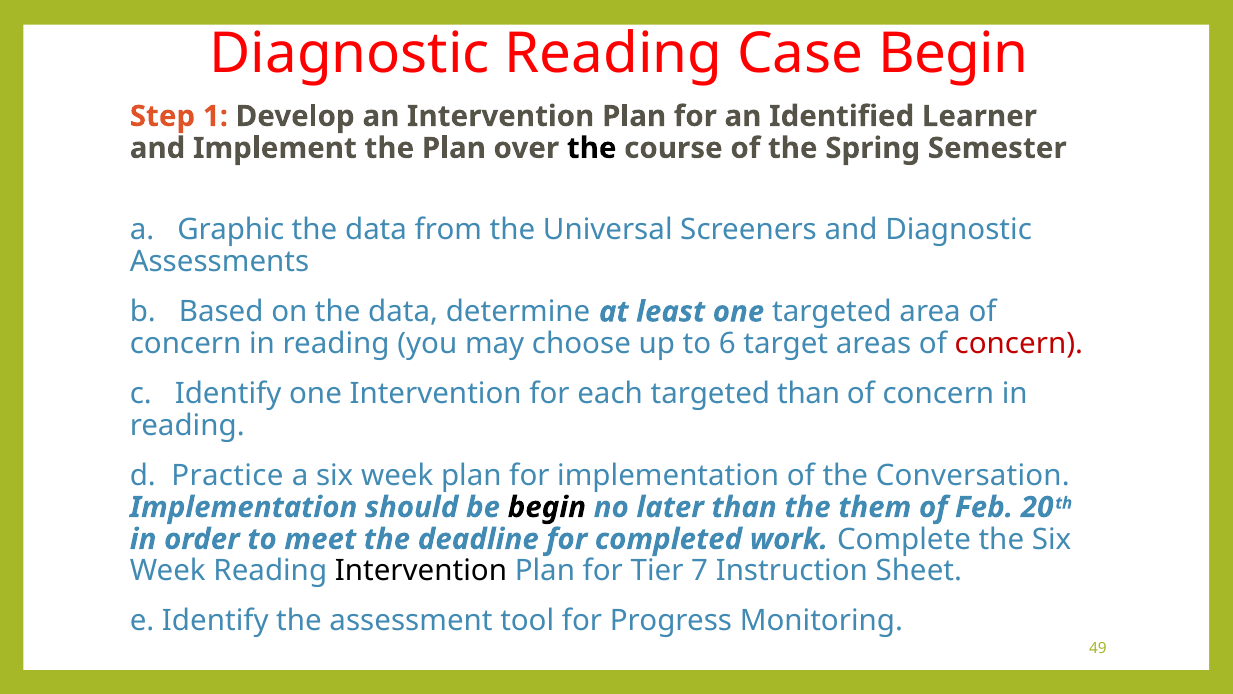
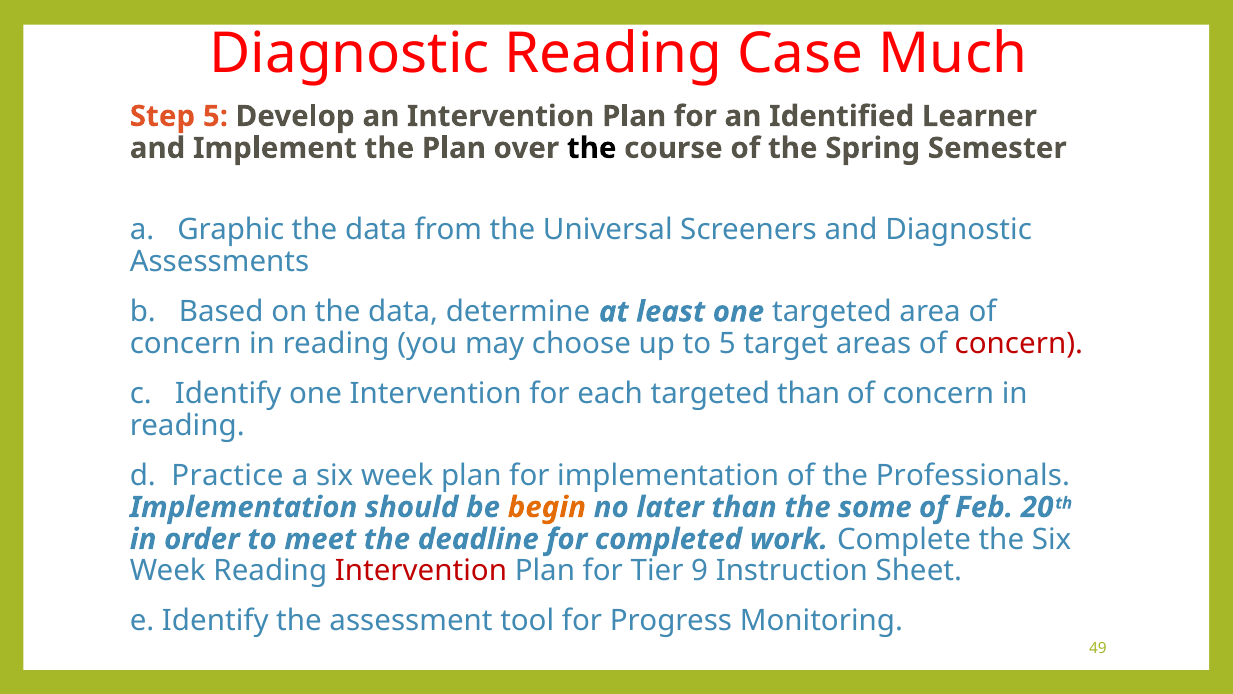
Case Begin: Begin -> Much
Step 1: 1 -> 5
to 6: 6 -> 5
Conversation: Conversation -> Professionals
begin at (547, 507) colour: black -> orange
them: them -> some
Intervention at (421, 571) colour: black -> red
7: 7 -> 9
